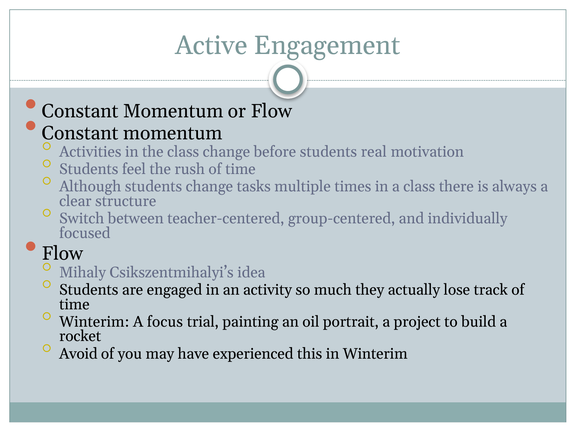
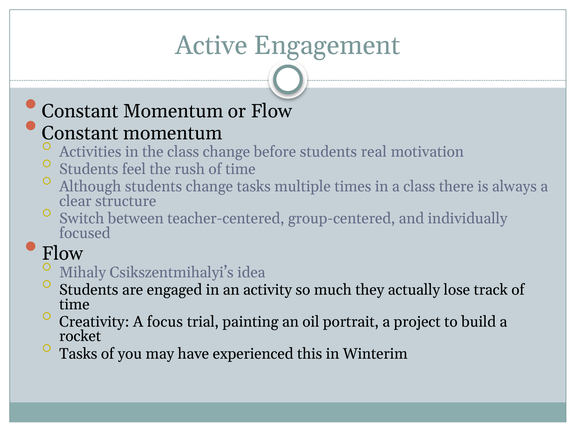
Winterim at (94, 322): Winterim -> Creativity
Avoid at (78, 354): Avoid -> Tasks
